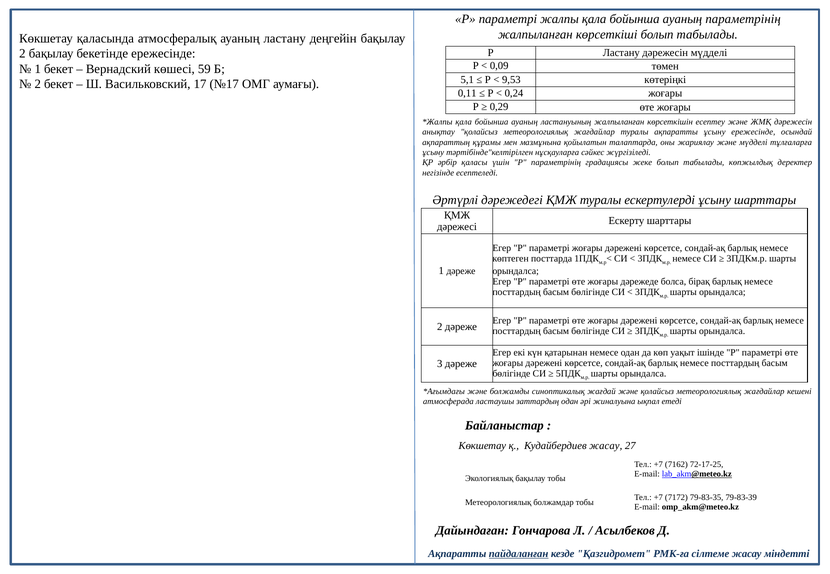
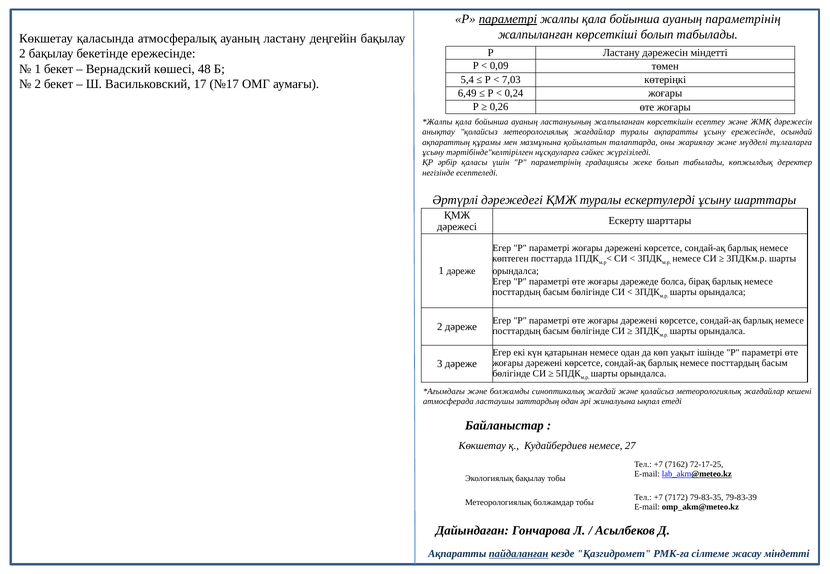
параметрі at (508, 19) underline: none -> present
дәрежесін мүдделі: мүдделі -> міндетті
59: 59 -> 48
5,1: 5,1 -> 5,4
9,53: 9,53 -> 7,03
0,11: 0,11 -> 6,49
0,29: 0,29 -> 0,26
Кудайбердиев жасау: жасау -> немесе
